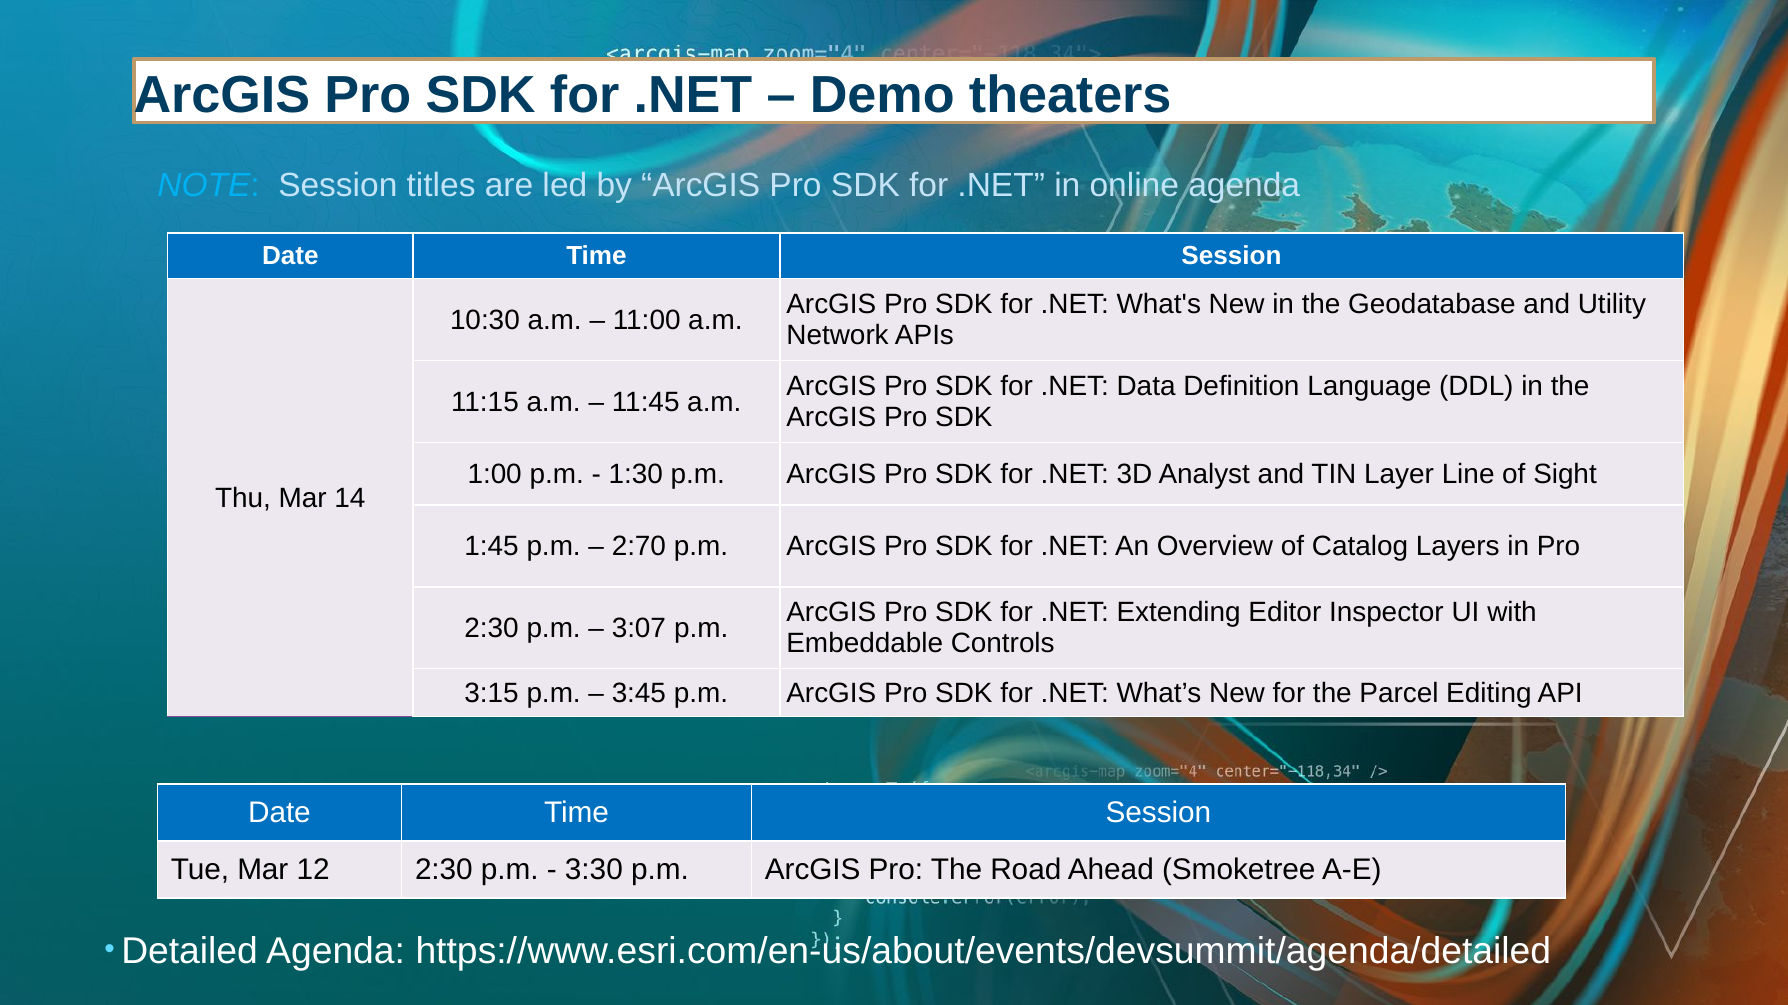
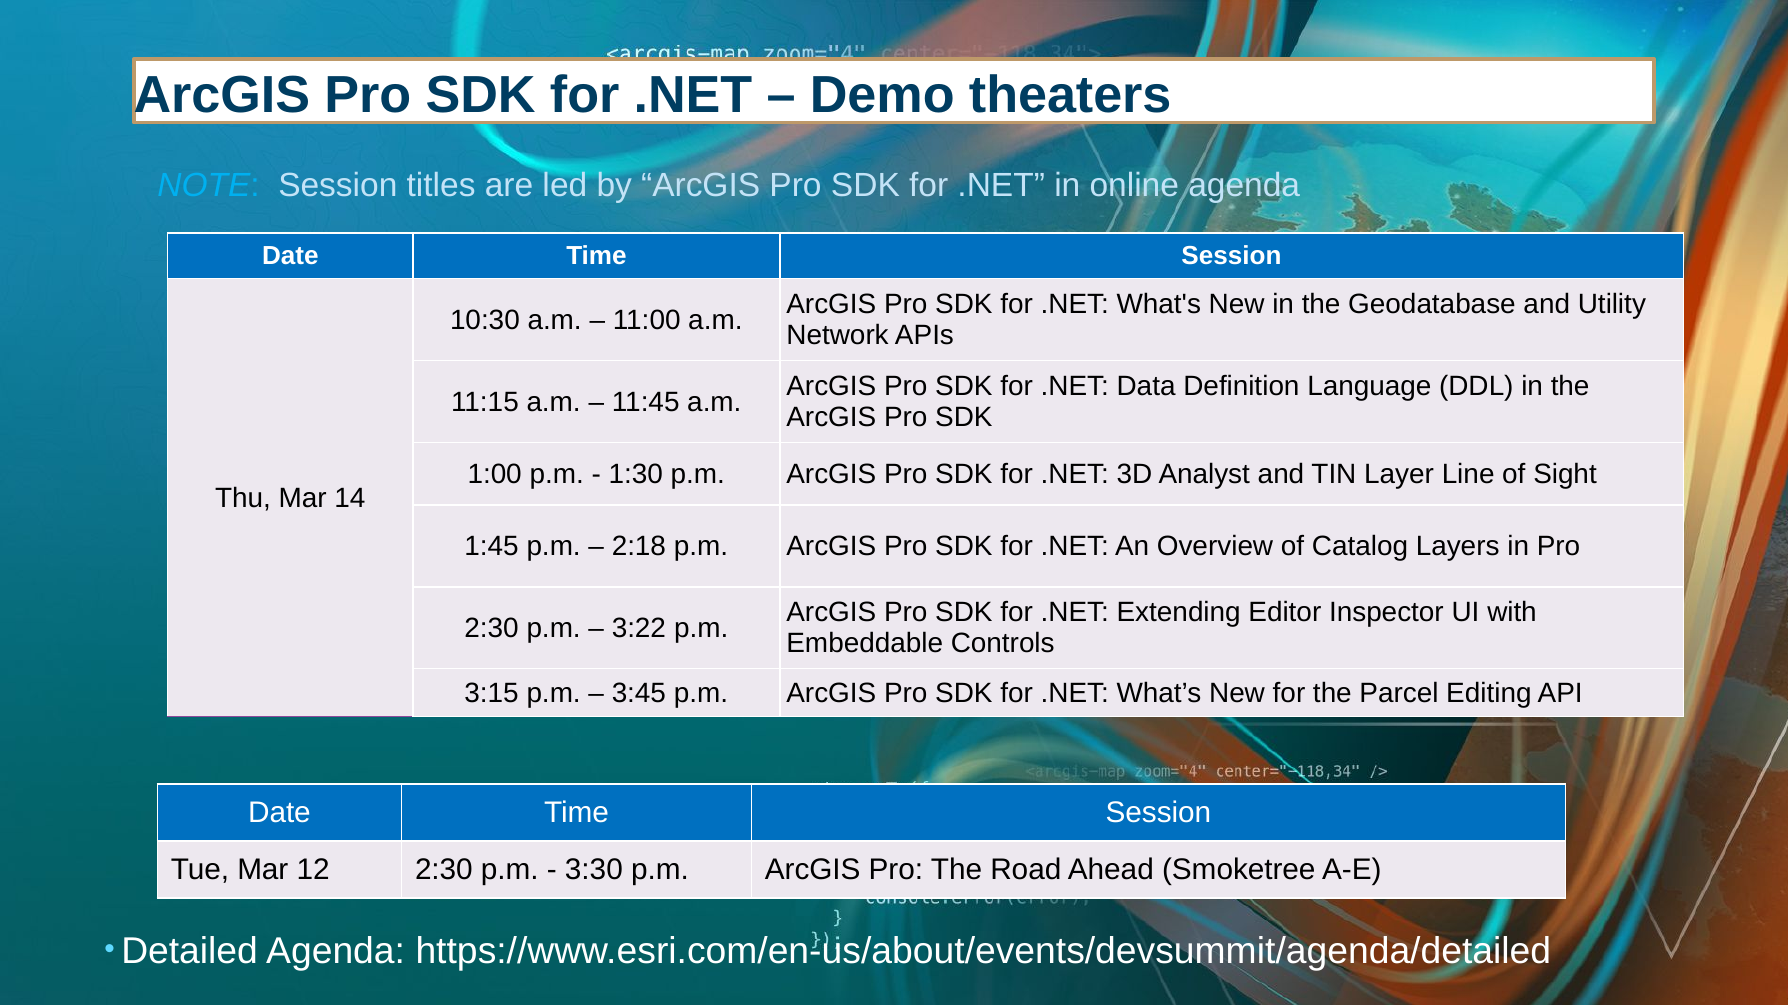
2:70: 2:70 -> 2:18
3:07: 3:07 -> 3:22
